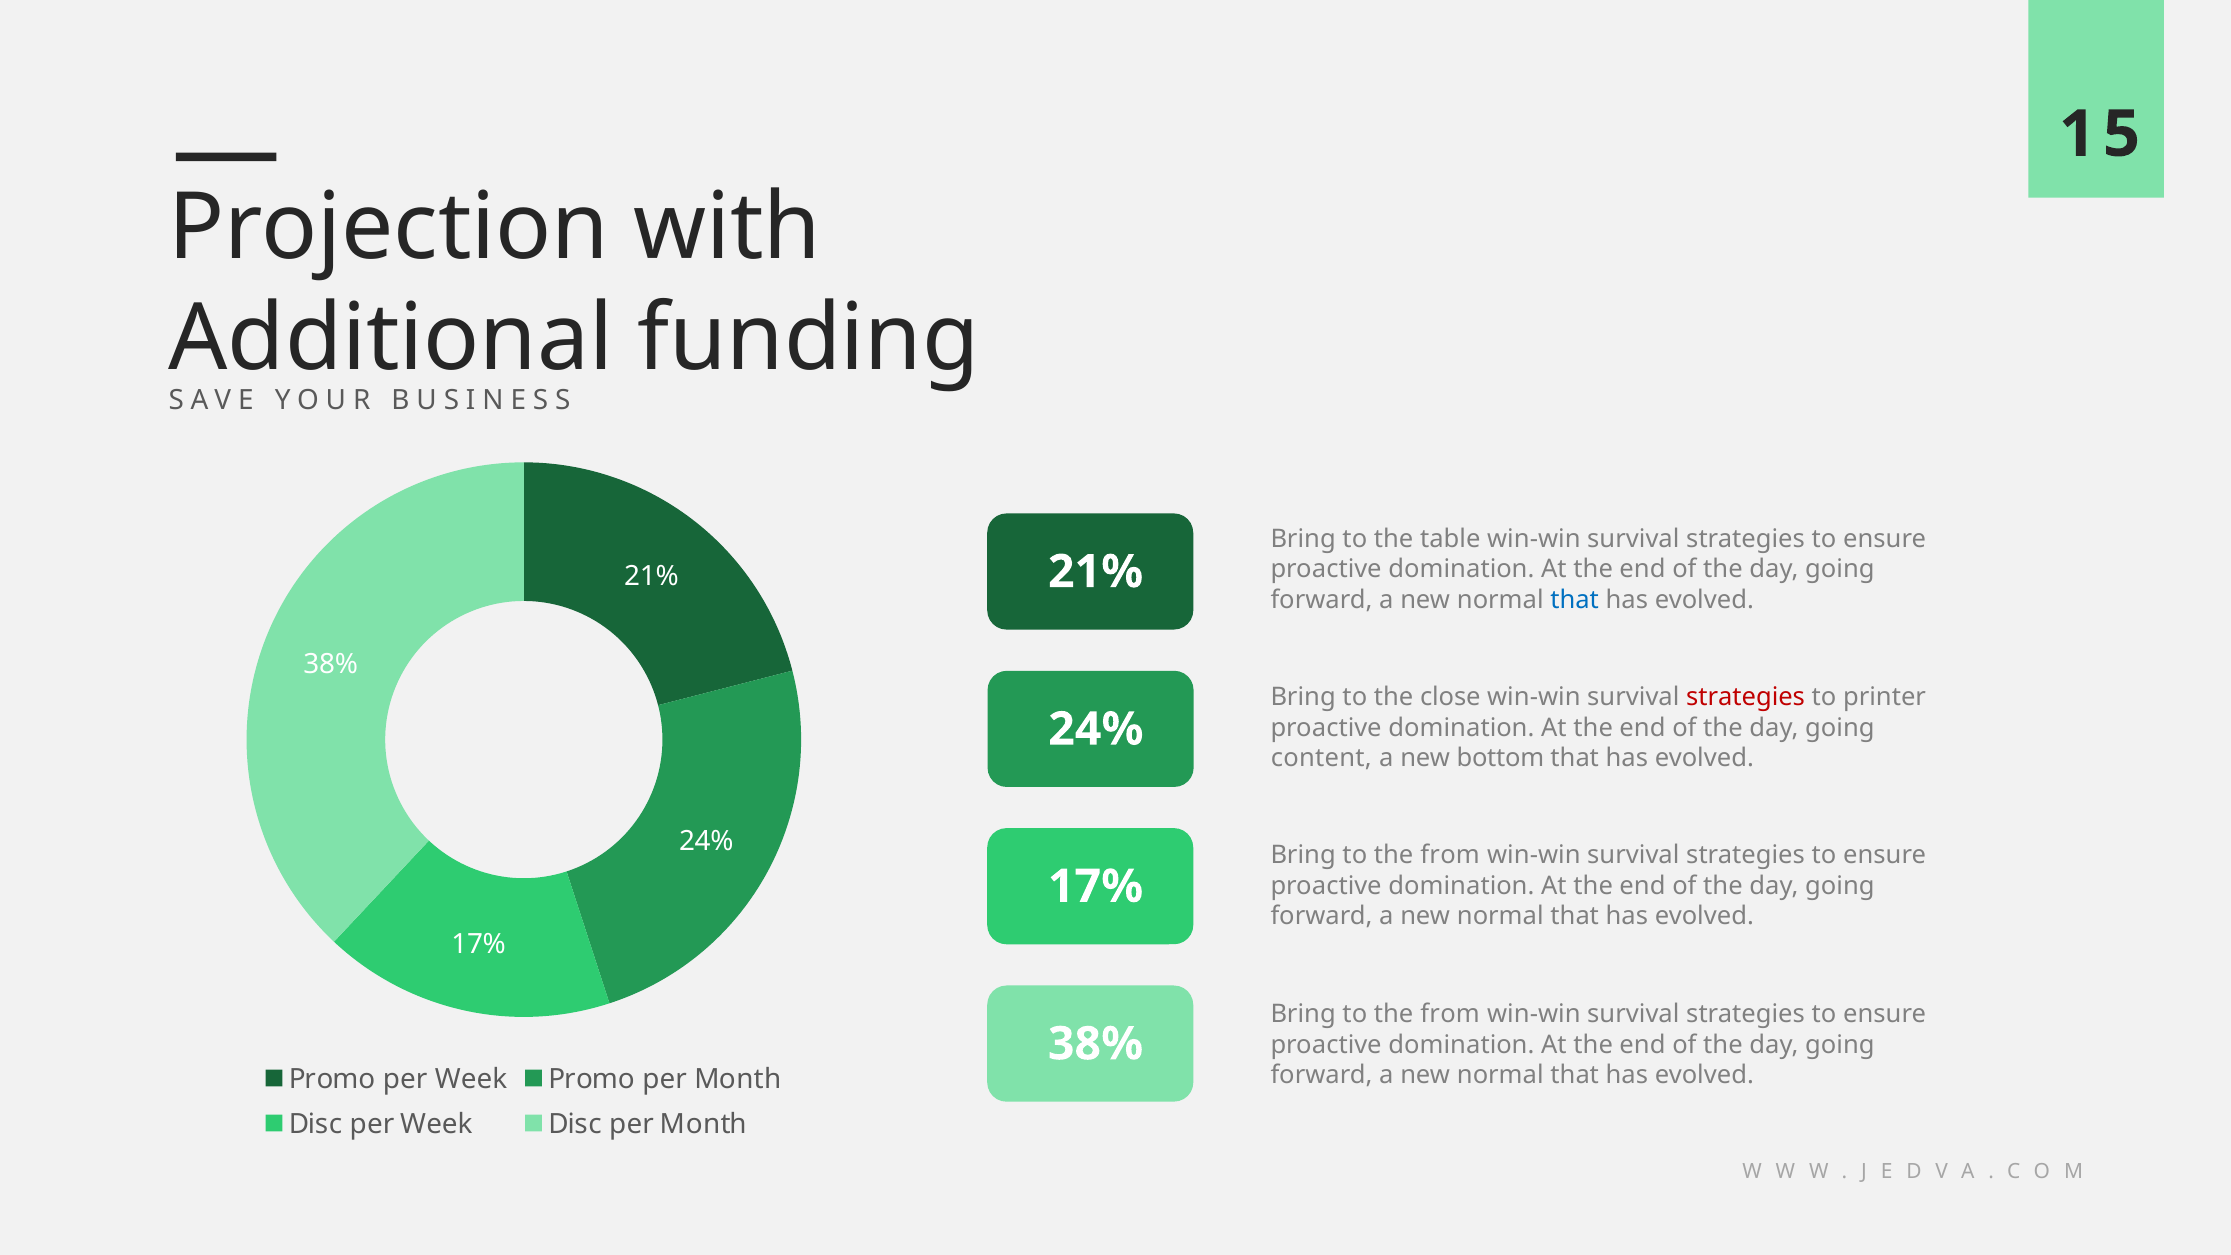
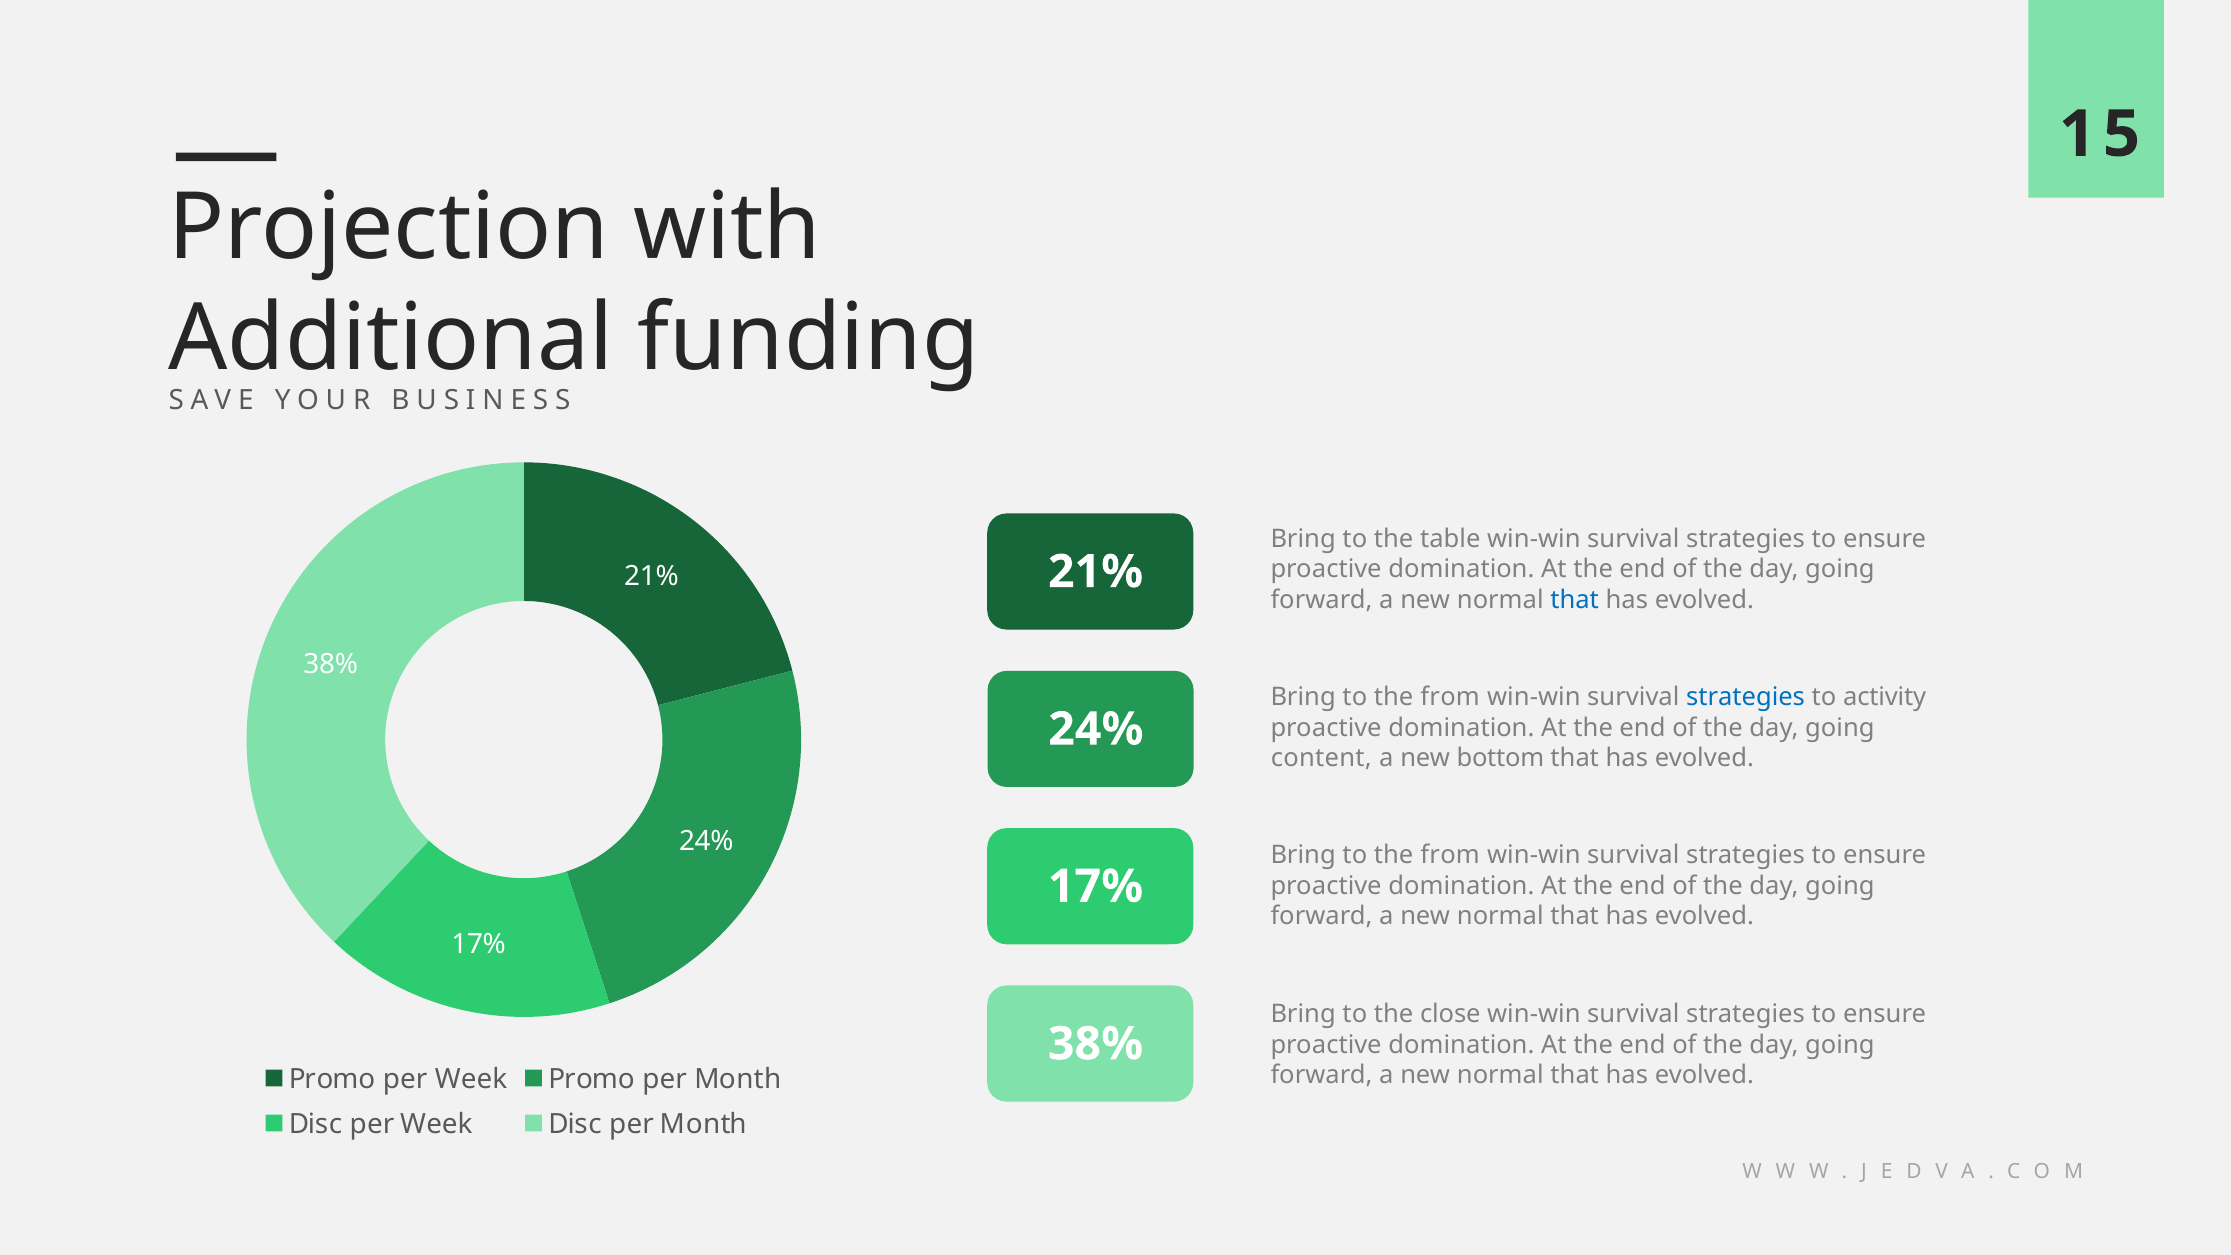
close at (1450, 697): close -> from
strategies at (1746, 697) colour: red -> blue
printer: printer -> activity
from at (1450, 1014): from -> close
